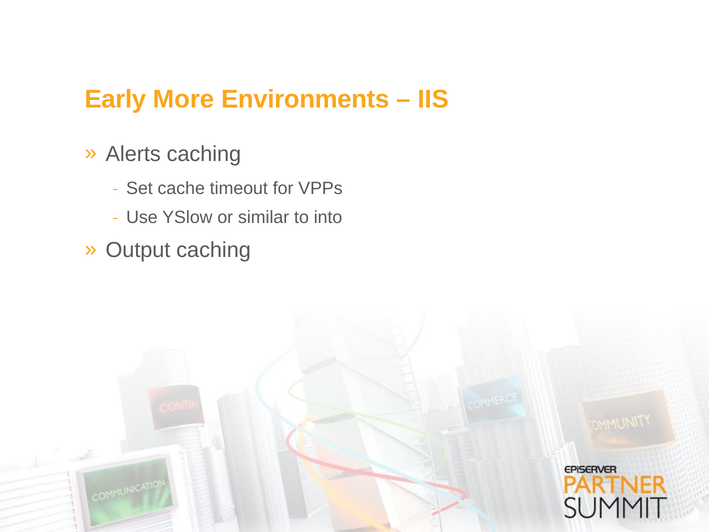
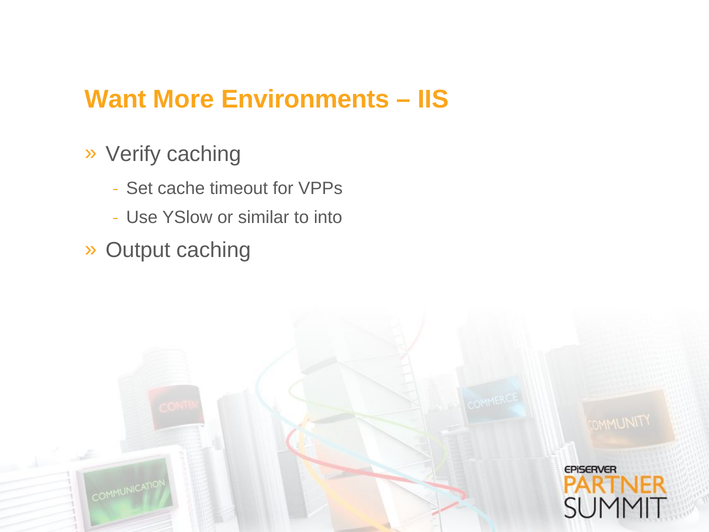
Early: Early -> Want
Alerts: Alerts -> Verify
